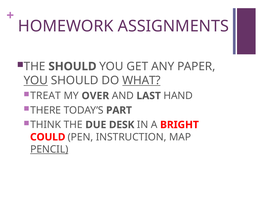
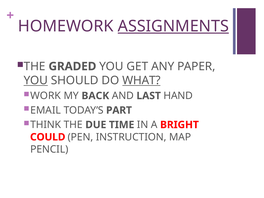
ASSIGNMENTS underline: none -> present
THE SHOULD: SHOULD -> GRADED
TREAT: TREAT -> WORK
OVER: OVER -> BACK
THERE: THERE -> EMAIL
DESK: DESK -> TIME
PENCIL underline: present -> none
